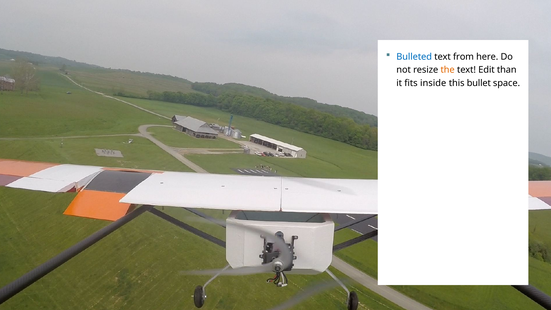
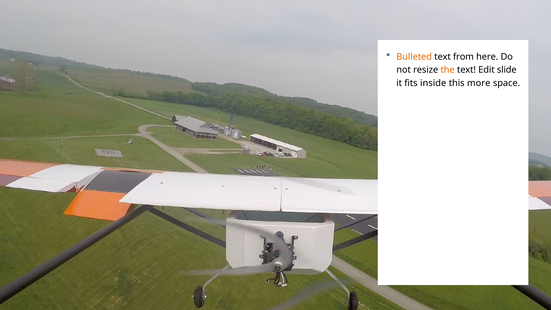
Bulleted colour: blue -> orange
than: than -> slide
bullet: bullet -> more
